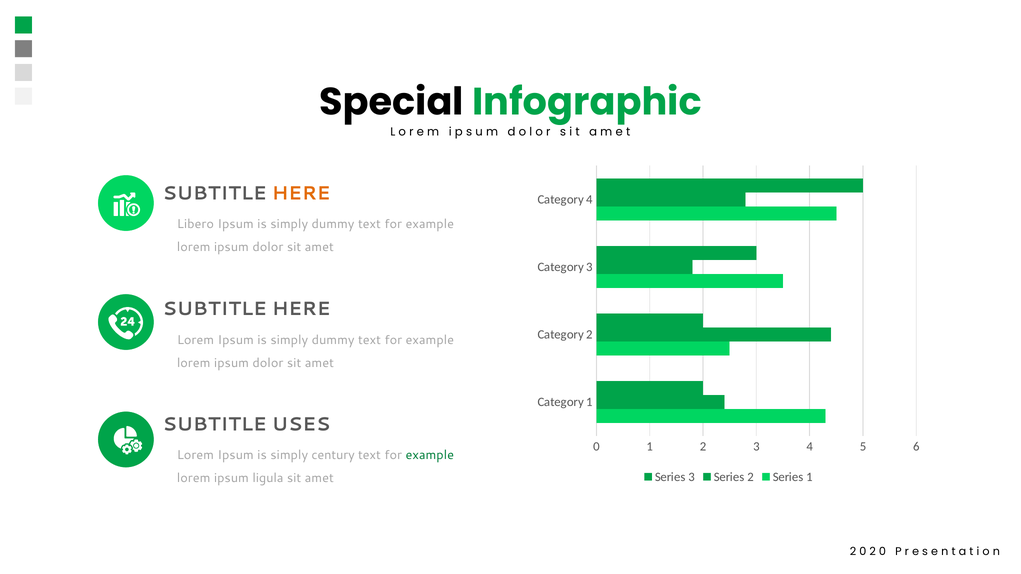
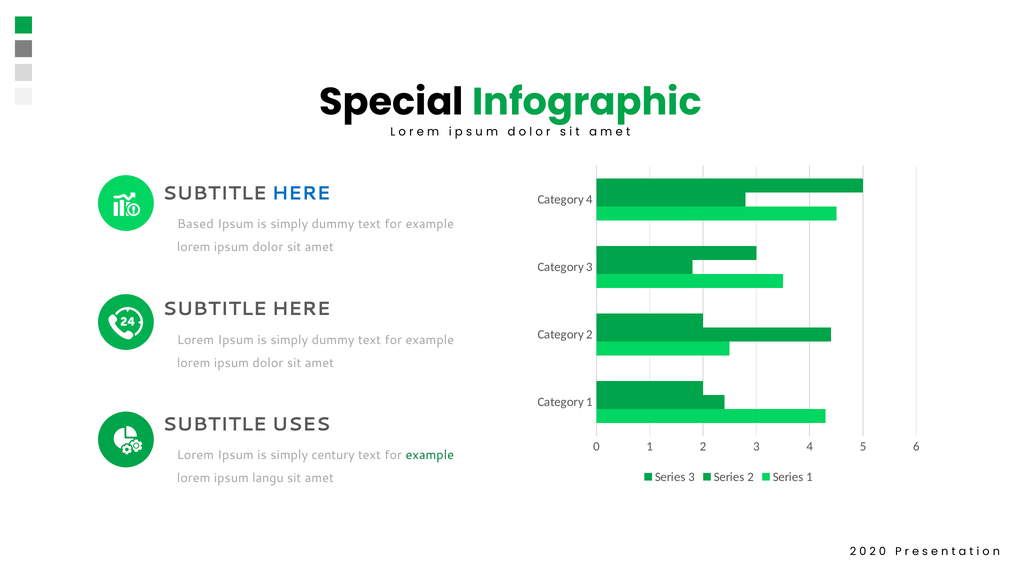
HERE at (301, 193) colour: orange -> blue
Libero: Libero -> Based
ligula: ligula -> langu
